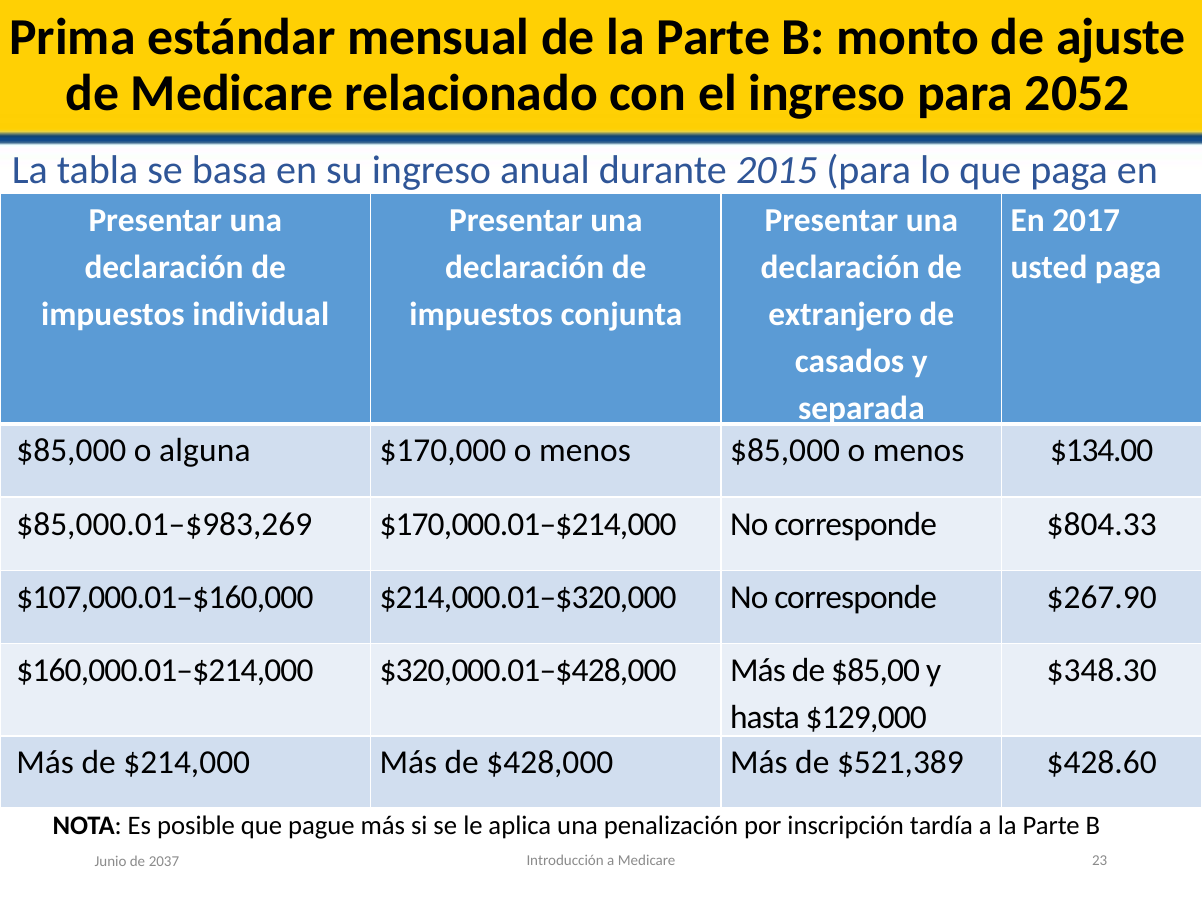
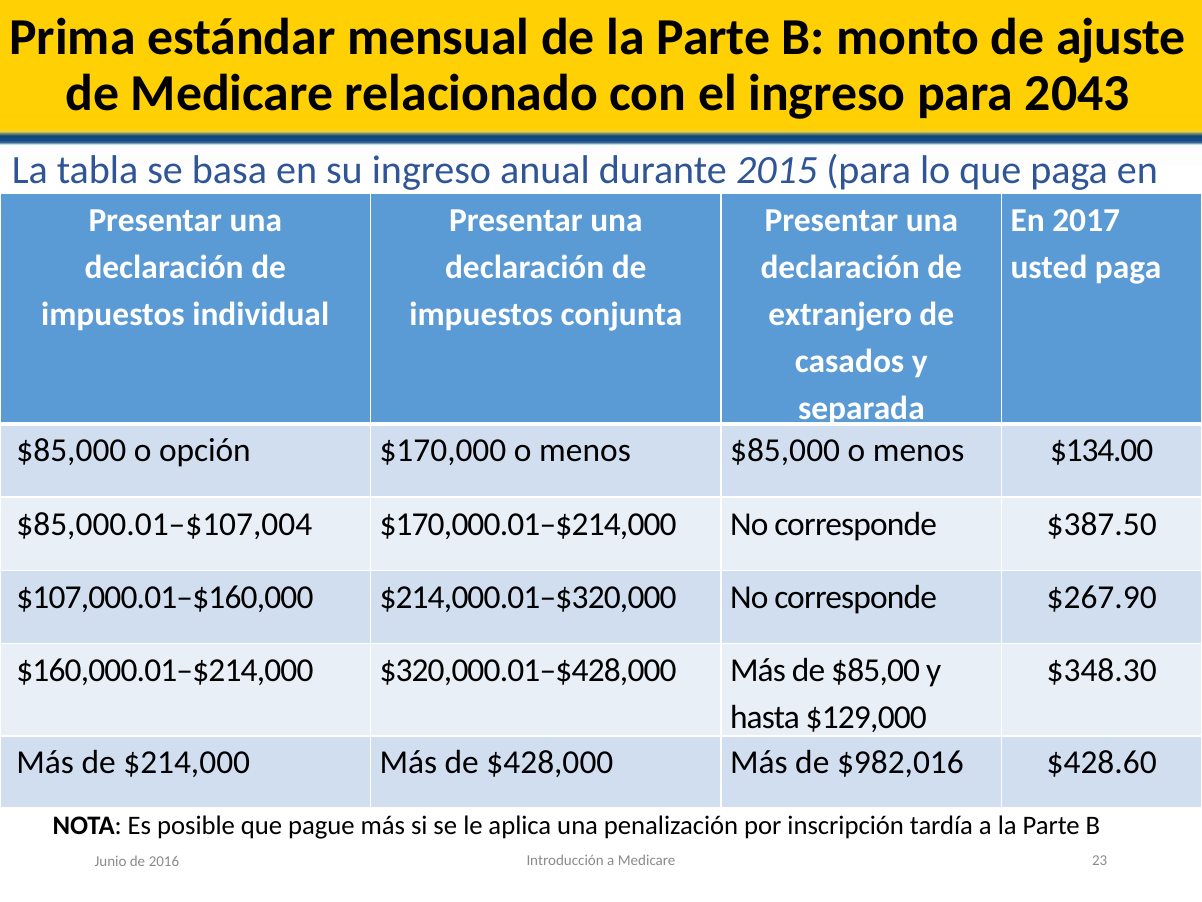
2052: 2052 -> 2043
alguna: alguna -> opción
$85,000.01–$983,269: $85,000.01–$983,269 -> $85,000.01–$107,004
$804.33: $804.33 -> $387.50
$521,389: $521,389 -> $982,016
2037: 2037 -> 2016
